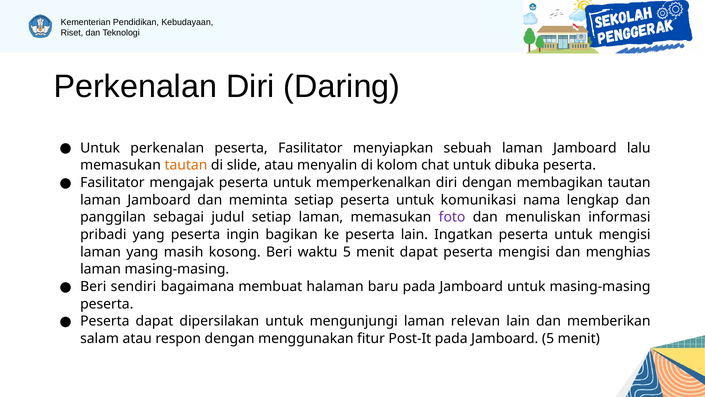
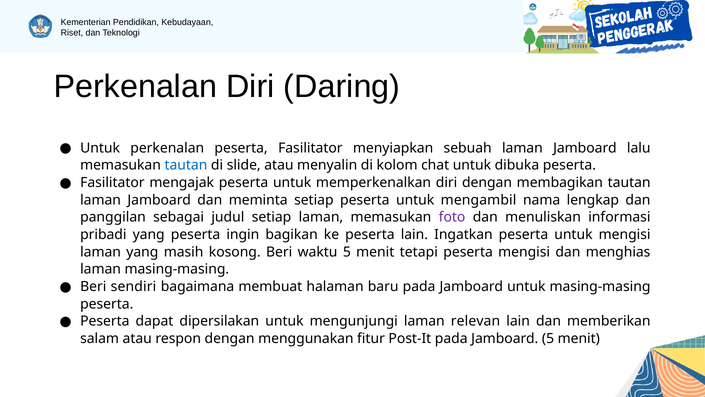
tautan at (186, 165) colour: orange -> blue
komunikasi: komunikasi -> mengambil
menit dapat: dapat -> tetapi
